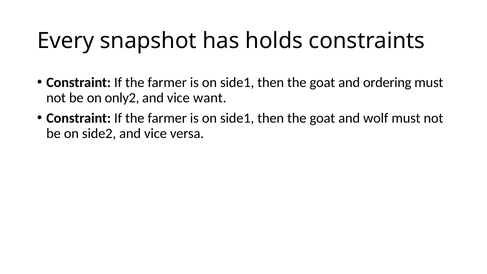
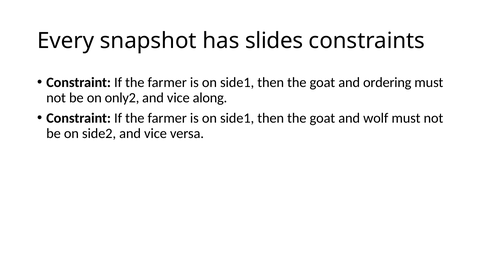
holds: holds -> slides
want: want -> along
